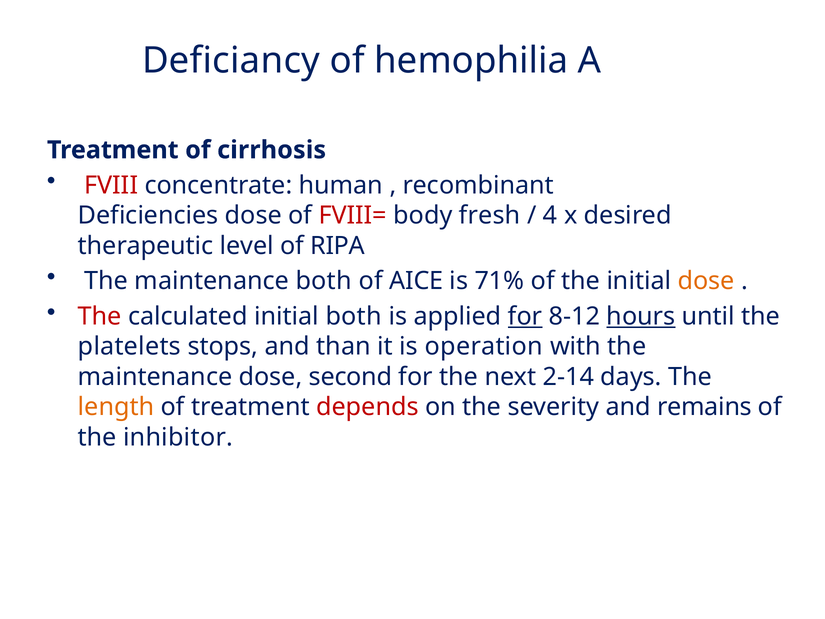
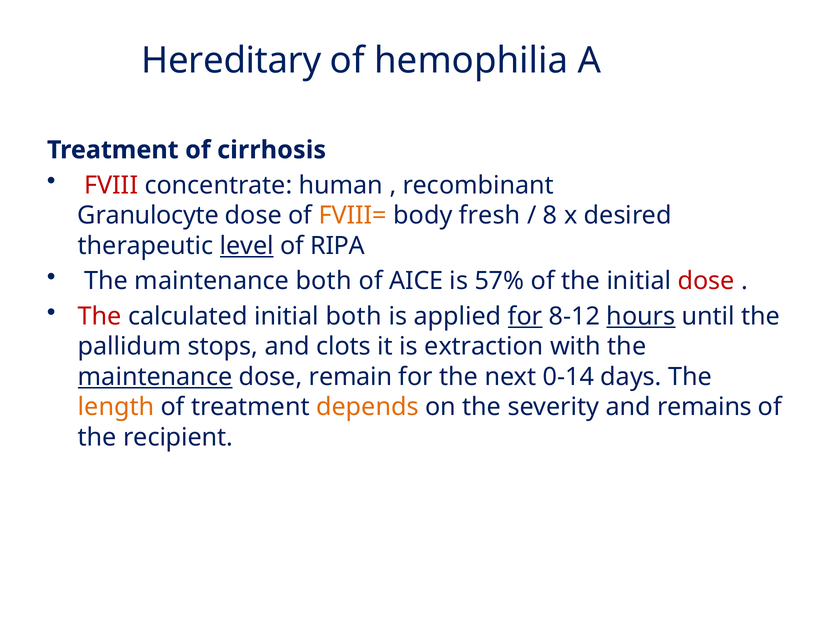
Deficiancy: Deficiancy -> Hereditary
Deficiencies: Deficiencies -> Granulocyte
FVIII= colour: red -> orange
4: 4 -> 8
level underline: none -> present
71%: 71% -> 57%
dose at (706, 281) colour: orange -> red
platelets: platelets -> pallidum
than: than -> clots
operation: operation -> extraction
maintenance at (155, 377) underline: none -> present
second: second -> remain
2-14: 2-14 -> 0-14
depends colour: red -> orange
inhibitor: inhibitor -> recipient
